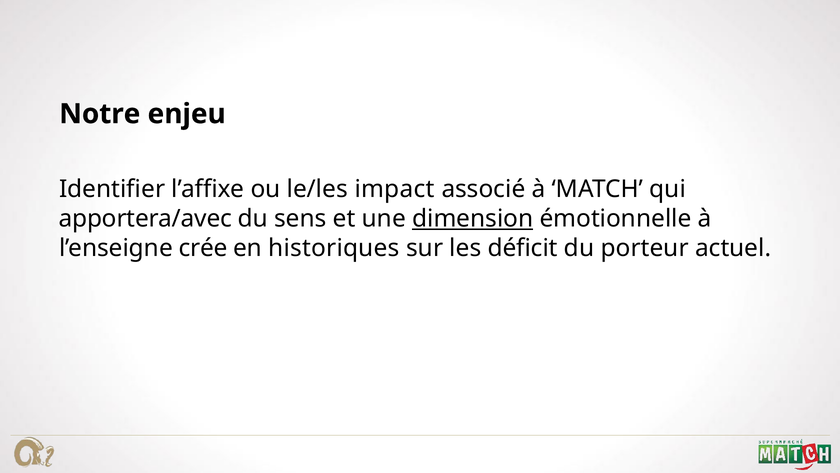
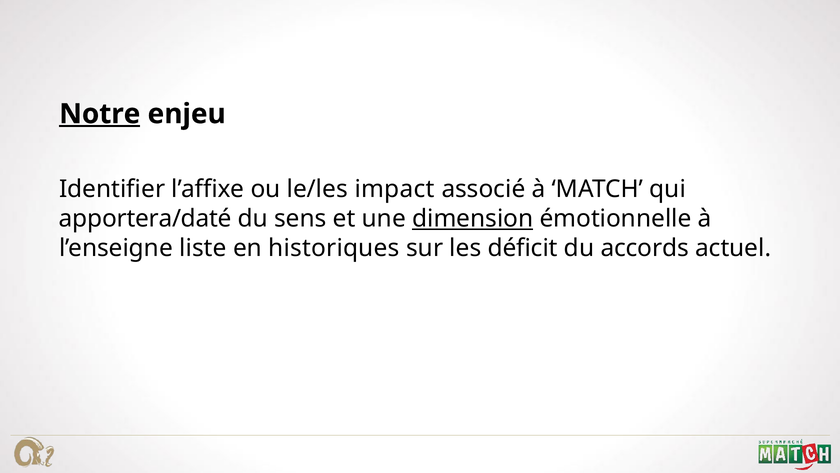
Notre underline: none -> present
apportera/avec: apportera/avec -> apportera/daté
crée: crée -> liste
porteur: porteur -> accords
